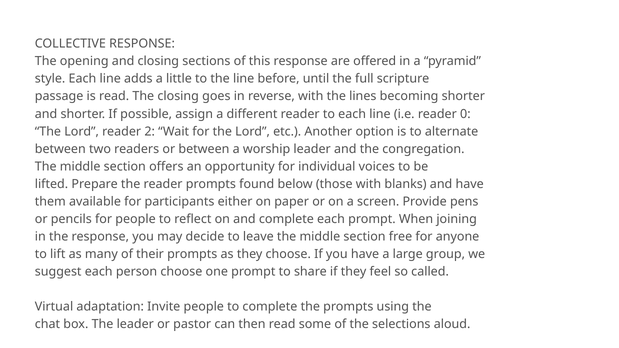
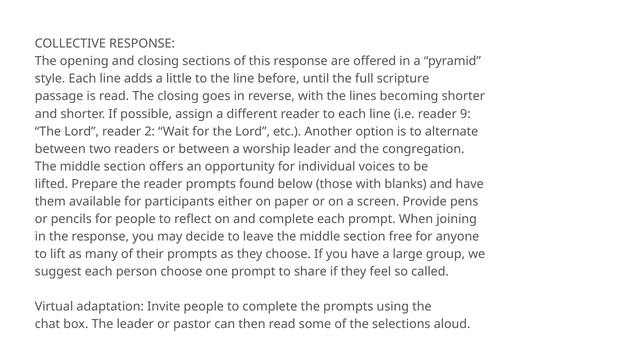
0: 0 -> 9
